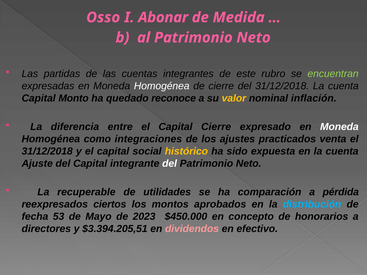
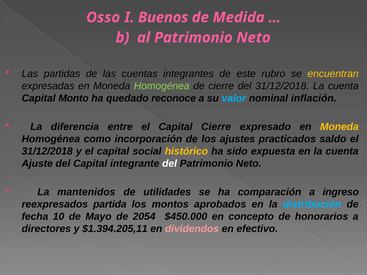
Abonar: Abonar -> Buenos
encuentran colour: light green -> yellow
Homogénea at (162, 86) colour: white -> light green
valor colour: yellow -> light blue
Moneda at (339, 127) colour: white -> yellow
integraciones: integraciones -> incorporación
venta: venta -> saldo
recuperable: recuperable -> mantenidos
pérdida: pérdida -> ingreso
ciertos: ciertos -> partida
53: 53 -> 10
2023: 2023 -> 2054
$3.394.205,51: $3.394.205,51 -> $1.394.205,11
